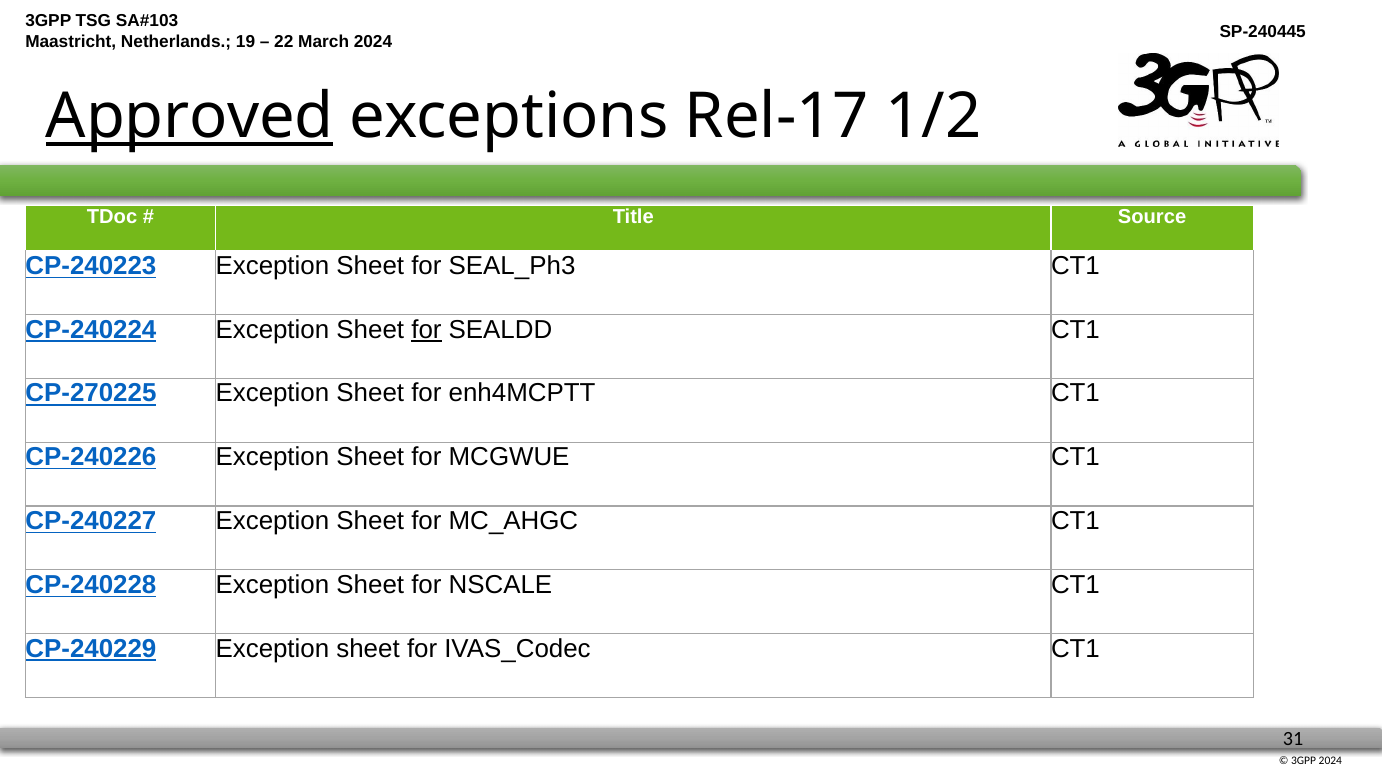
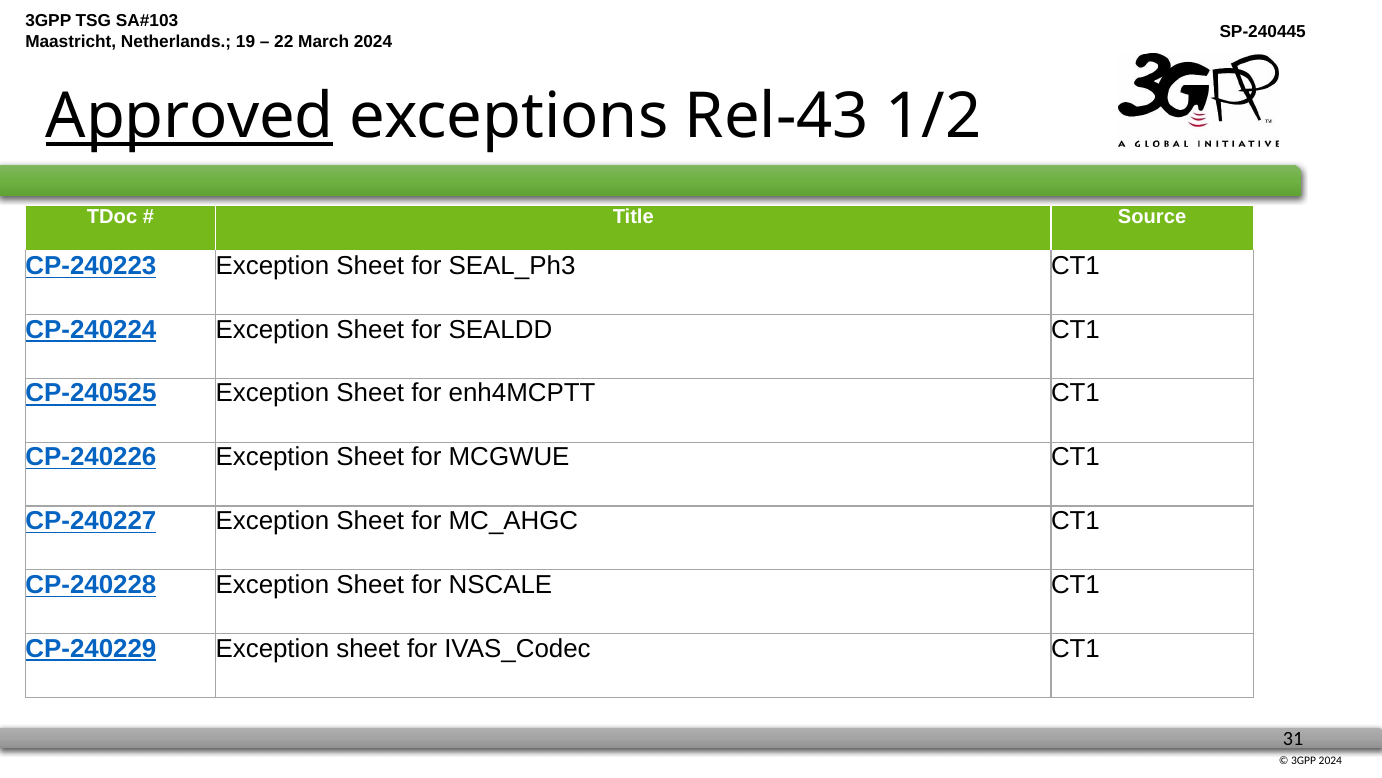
Rel-17: Rel-17 -> Rel-43
for at (426, 329) underline: present -> none
CP-270225: CP-270225 -> CP-240525
